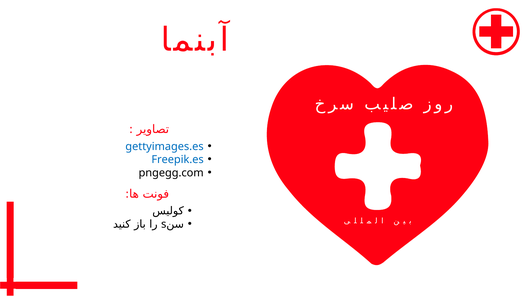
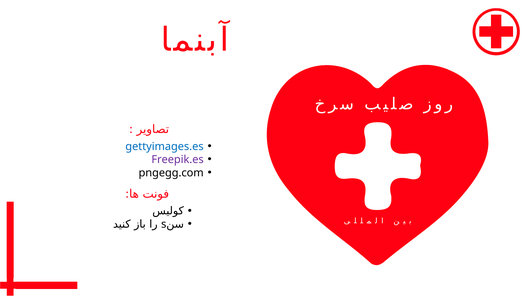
Freepik.es colour: blue -> purple
